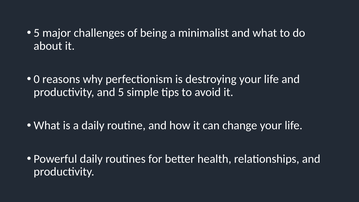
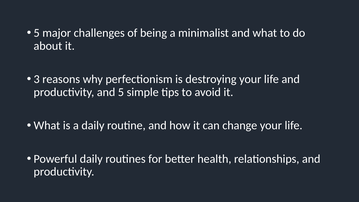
0: 0 -> 3
